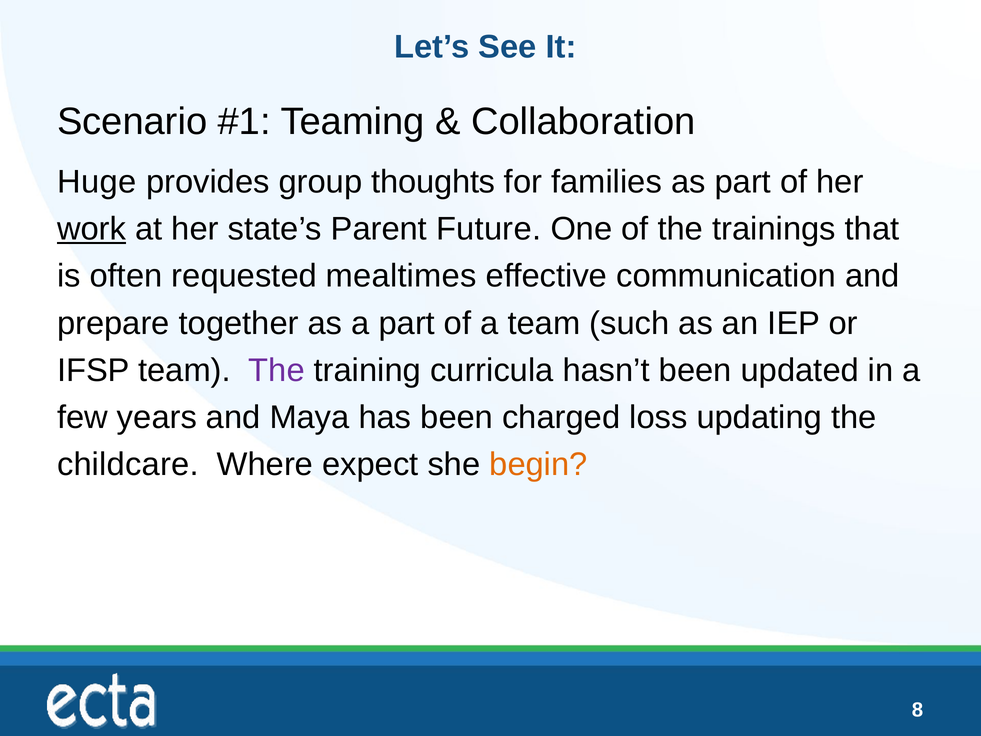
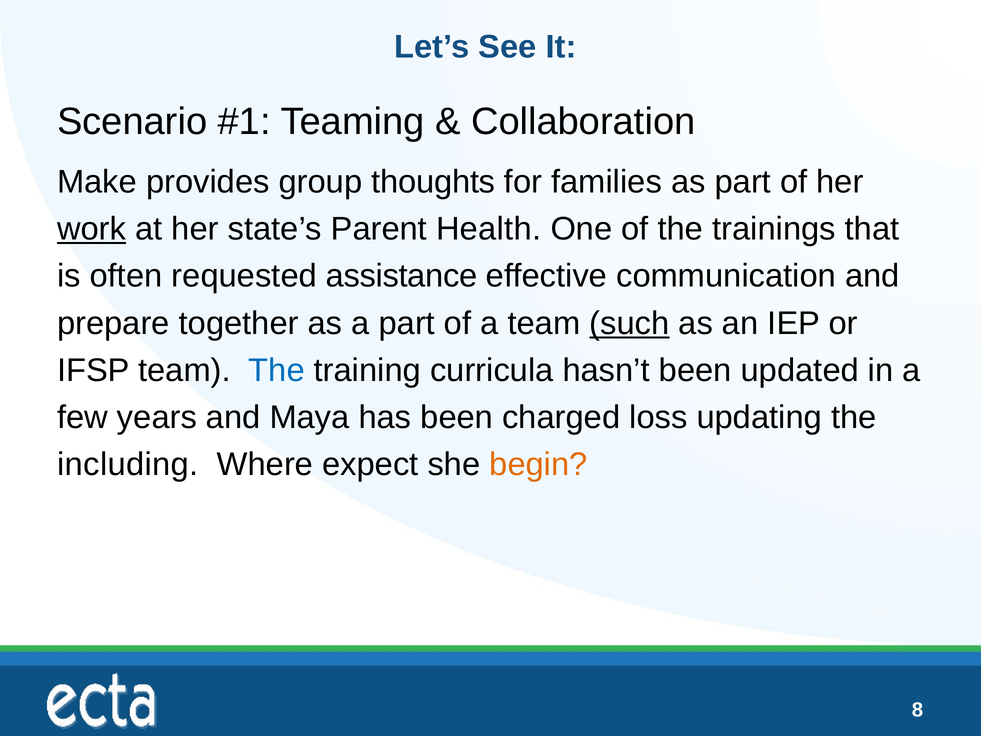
Huge: Huge -> Make
Future: Future -> Health
mealtimes: mealtimes -> assistance
such underline: none -> present
The at (277, 370) colour: purple -> blue
childcare: childcare -> including
